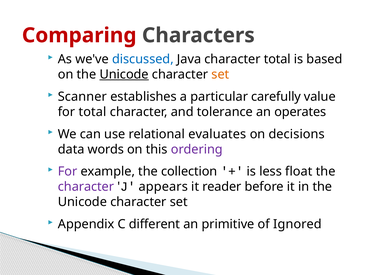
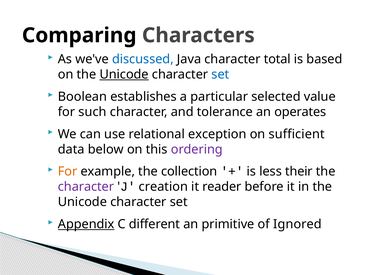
Comparing colour: red -> black
set at (220, 74) colour: orange -> blue
Scanner: Scanner -> Boolean
carefully: carefully -> selected
for total: total -> such
evaluates: evaluates -> exception
decisions: decisions -> sufficient
words: words -> below
For at (68, 171) colour: purple -> orange
float: float -> their
appears: appears -> creation
Appendix underline: none -> present
